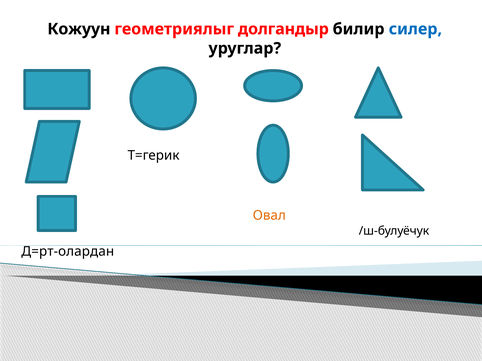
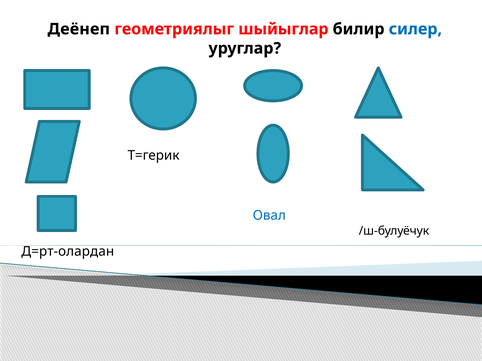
Кожуун: Кожуун -> Деёнеп
долгандыр: долгандыр -> шыйыглар
Овал colour: orange -> blue
